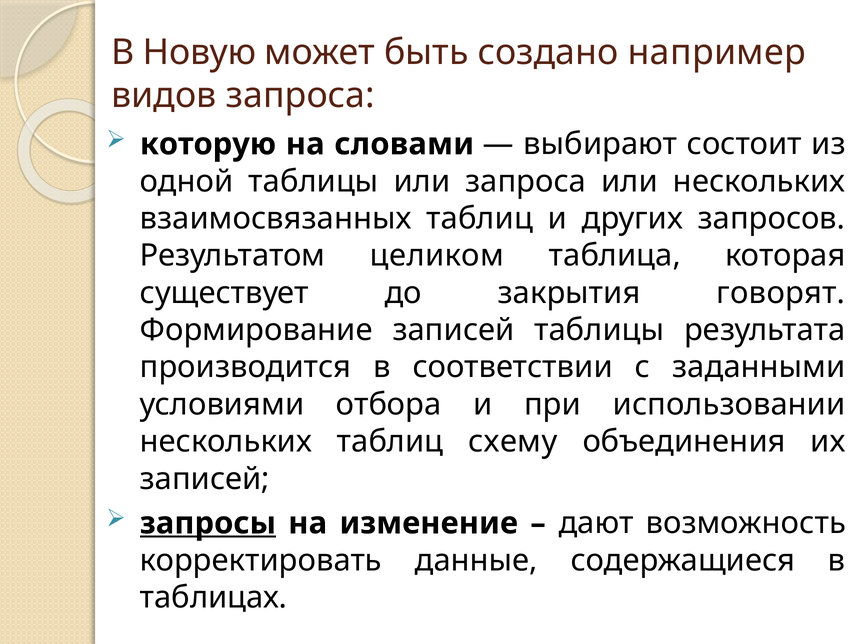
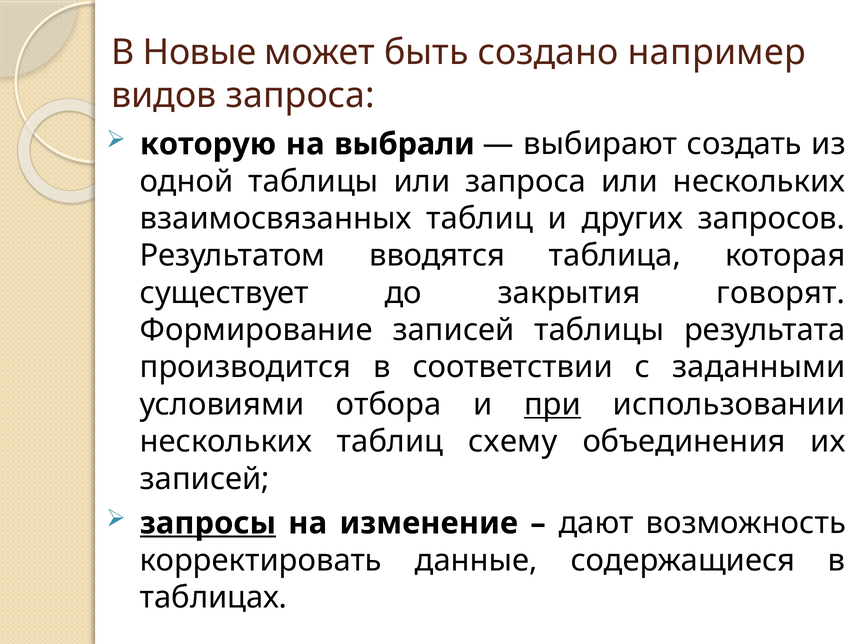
Новую: Новую -> Новые
словами: словами -> выбрали
состоит: состоит -> создать
целиком: целиком -> вводятся
при underline: none -> present
